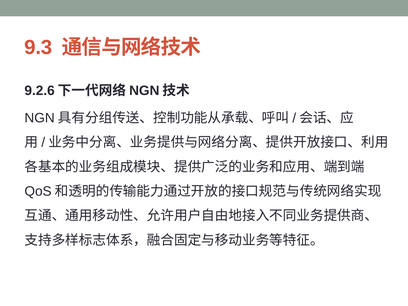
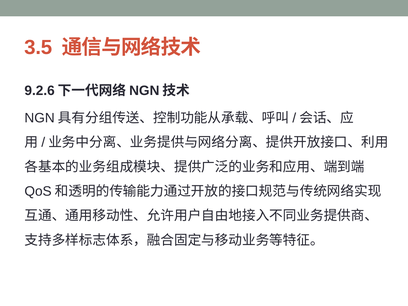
9.3: 9.3 -> 3.5
